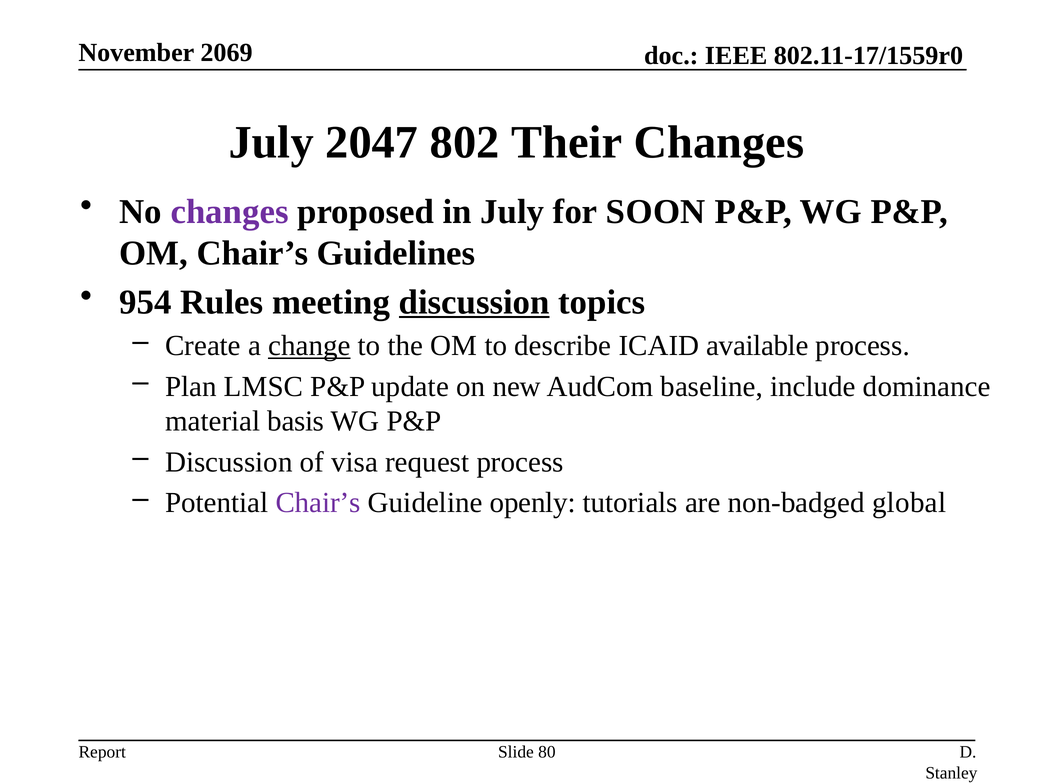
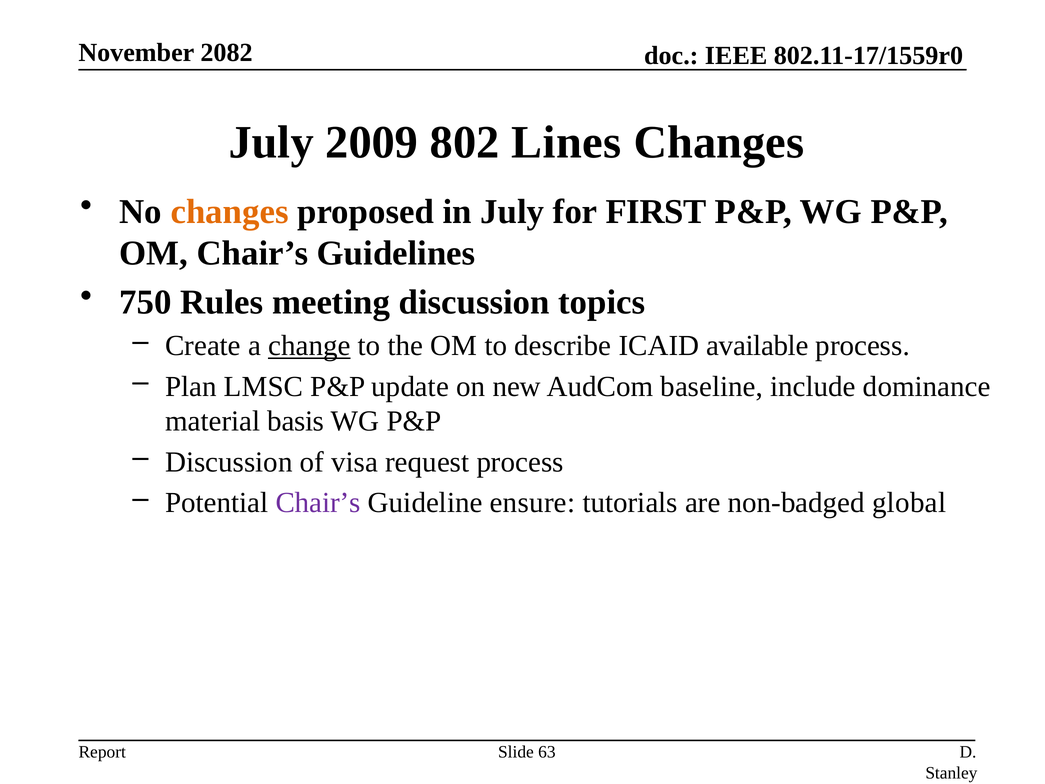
2069: 2069 -> 2082
2047: 2047 -> 2009
Their: Their -> Lines
changes at (230, 211) colour: purple -> orange
SOON: SOON -> FIRST
954: 954 -> 750
discussion at (474, 302) underline: present -> none
openly: openly -> ensure
80: 80 -> 63
